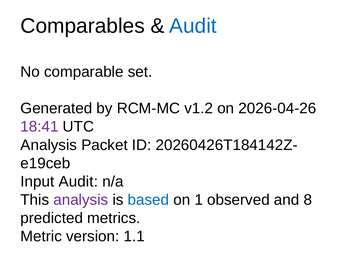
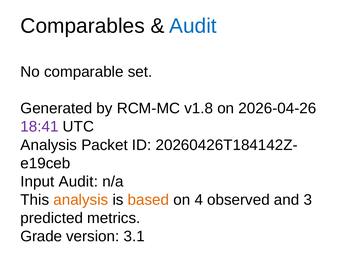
v1.2: v1.2 -> v1.8
analysis at (81, 199) colour: purple -> orange
based colour: blue -> orange
1: 1 -> 4
8: 8 -> 3
Metric: Metric -> Grade
1.1: 1.1 -> 3.1
